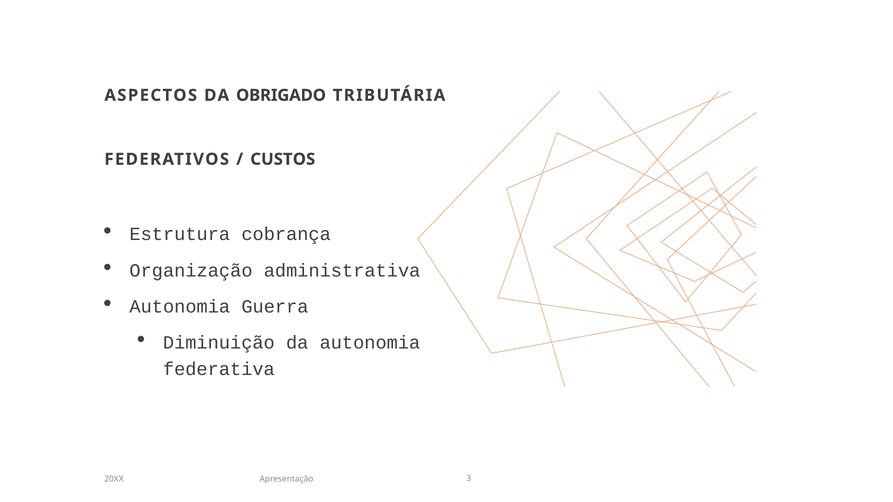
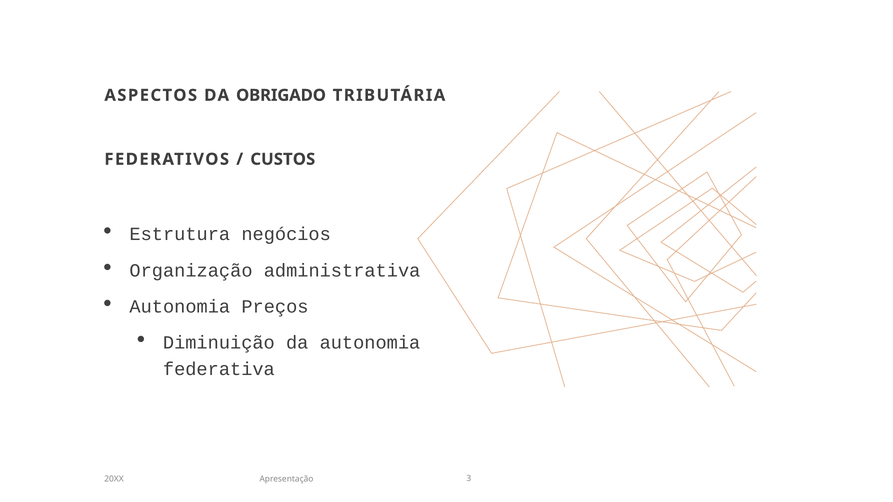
cobrança: cobrança -> negócios
Guerra: Guerra -> Preços
